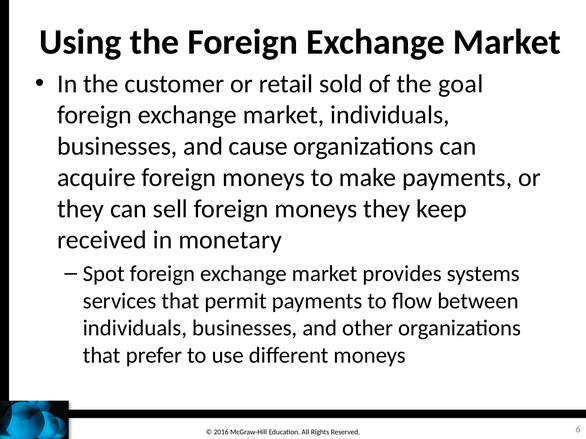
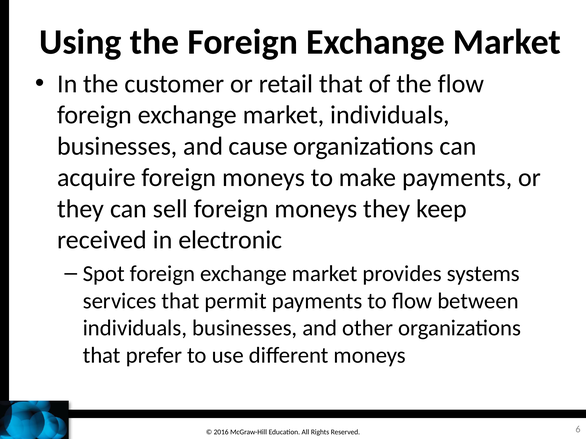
retail sold: sold -> that
the goal: goal -> flow
monetary: monetary -> electronic
